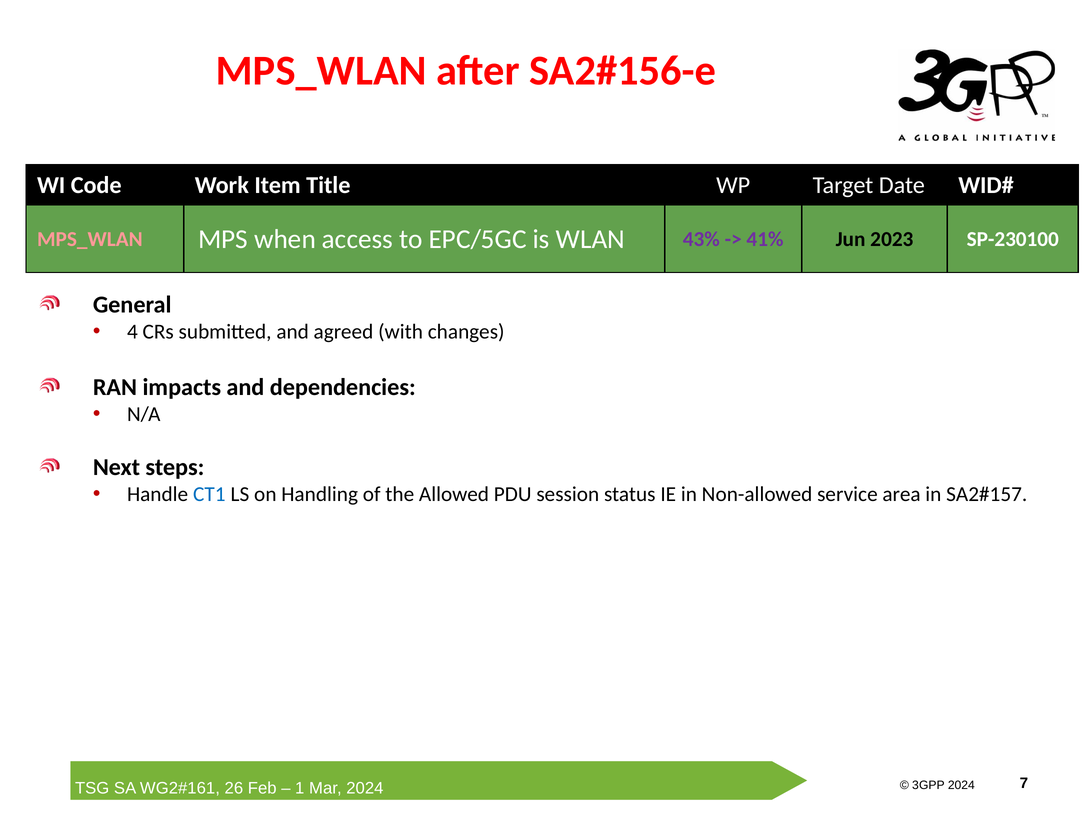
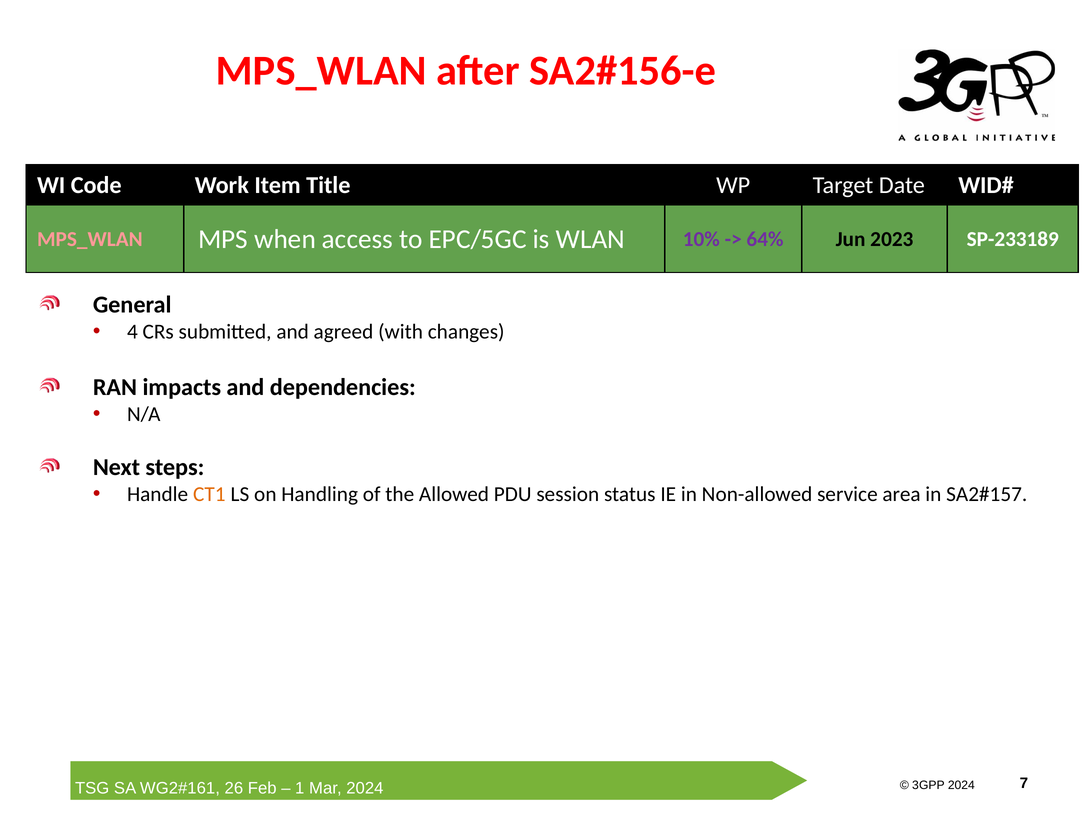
43%: 43% -> 10%
41%: 41% -> 64%
SP-230100: SP-230100 -> SP-233189
CT1 colour: blue -> orange
